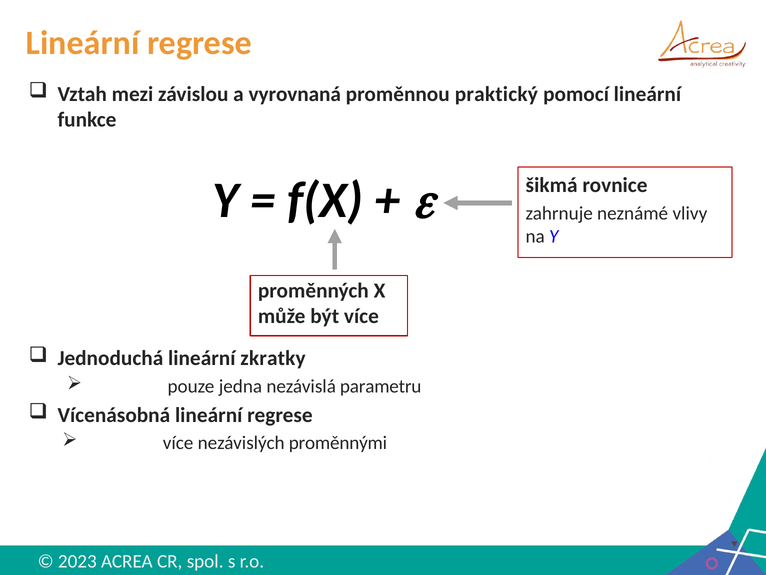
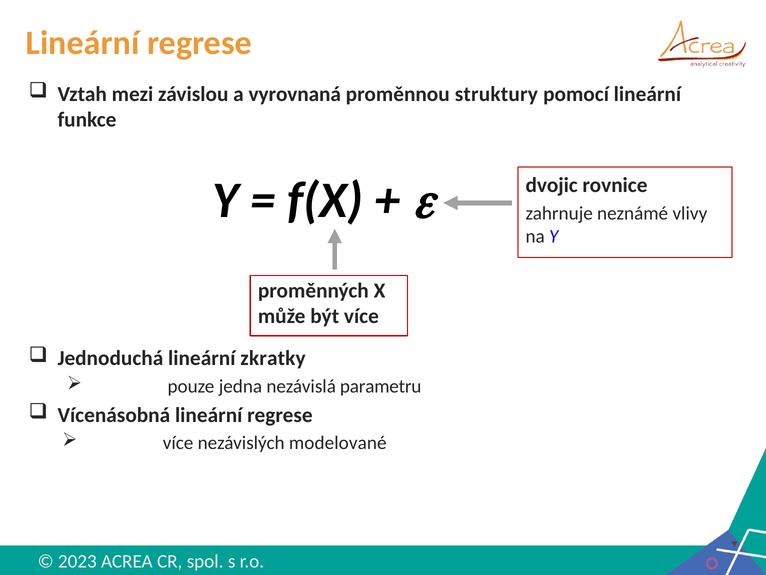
praktický: praktický -> struktury
šikmá: šikmá -> dvojic
proměnnými: proměnnými -> modelované
